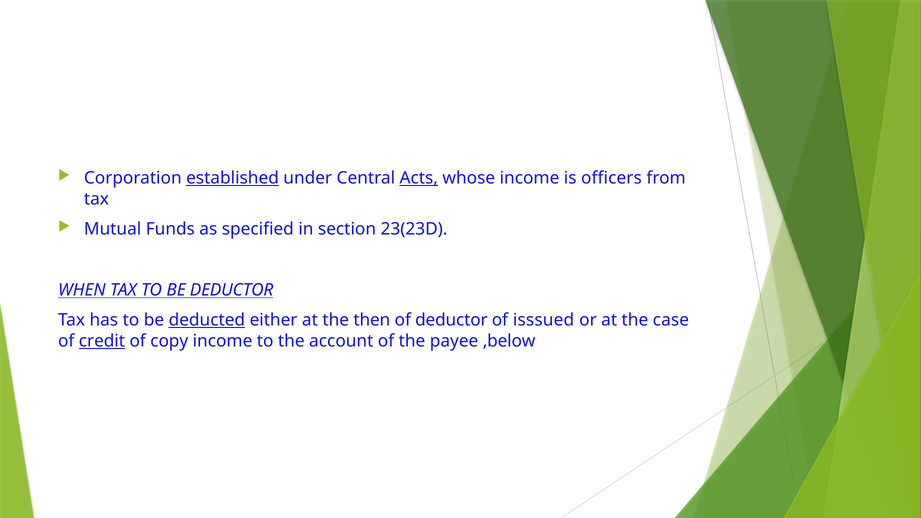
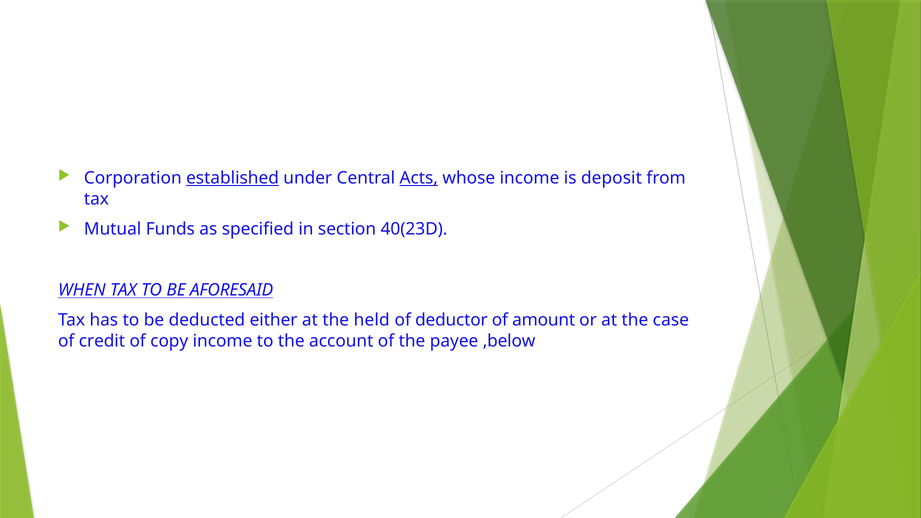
officers: officers -> deposit
23(23D: 23(23D -> 40(23D
BE DEDUCTOR: DEDUCTOR -> AFORESAID
deducted underline: present -> none
then: then -> held
isssued: isssued -> amount
credit underline: present -> none
